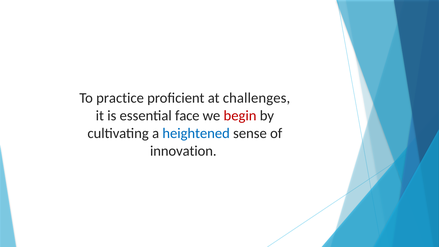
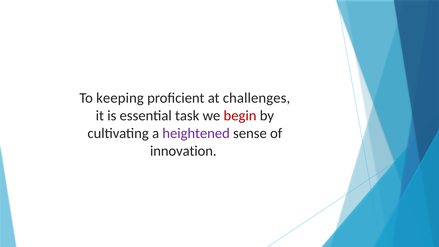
practice: practice -> keeping
face: face -> task
heightened colour: blue -> purple
